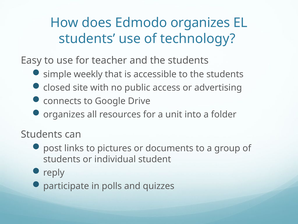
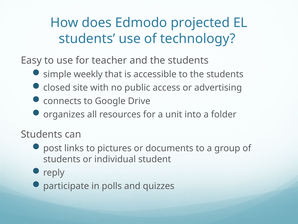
Edmodo organizes: organizes -> projected
